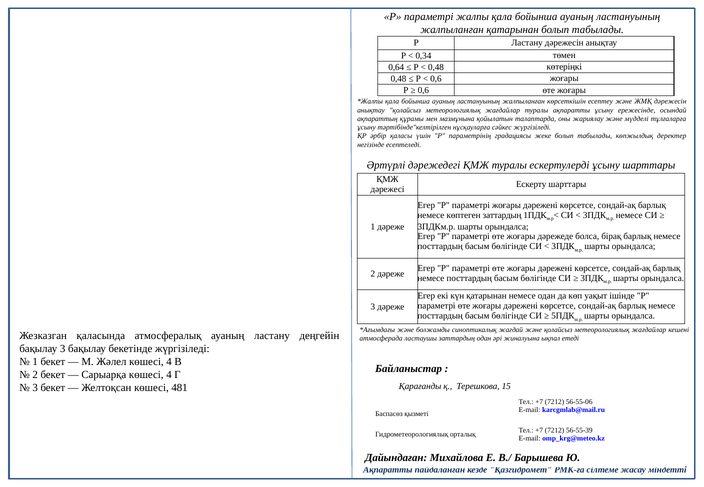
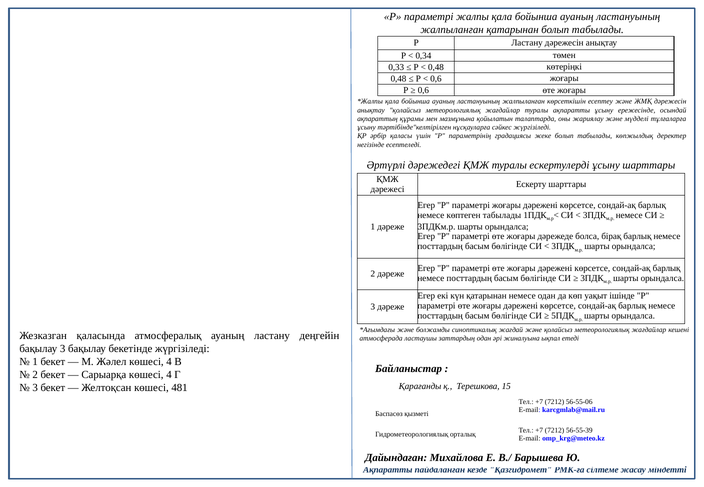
0,64: 0,64 -> 0,33
көптеген заттардың: заттардың -> табылады
